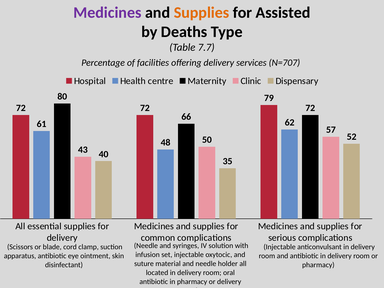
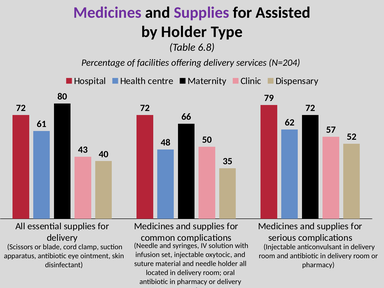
Supplies at (202, 13) colour: orange -> purple
by Deaths: Deaths -> Holder
7.7: 7.7 -> 6.8
N=707: N=707 -> N=204
